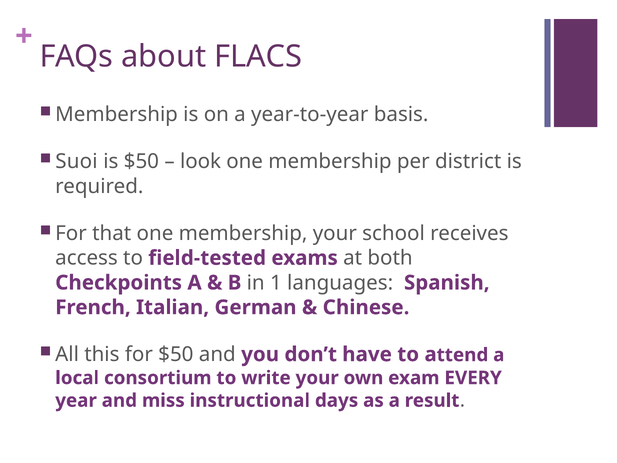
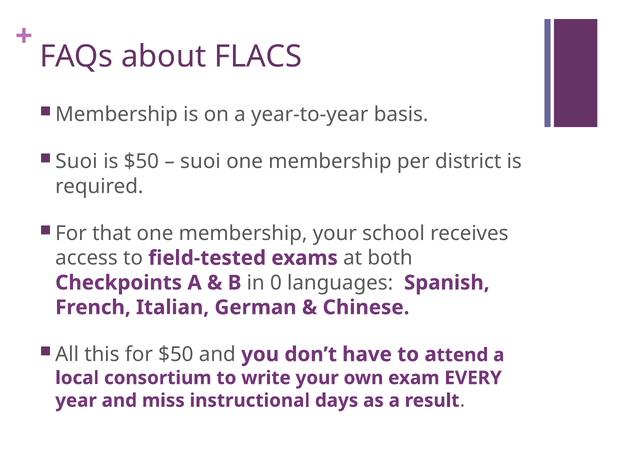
look at (201, 162): look -> suoi
1: 1 -> 0
